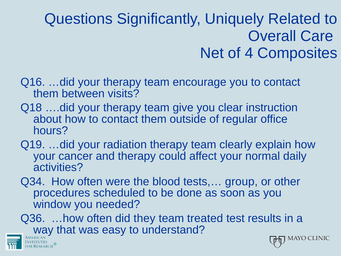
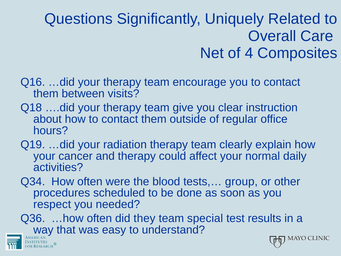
window: window -> respect
treated: treated -> special
